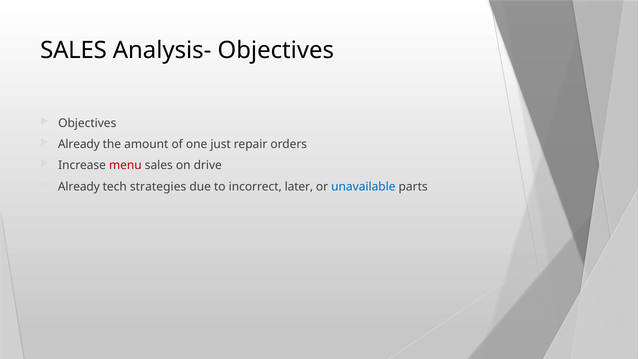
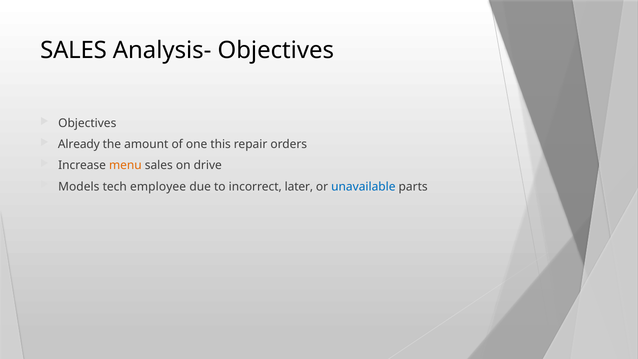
just: just -> this
menu colour: red -> orange
Already at (79, 186): Already -> Models
strategies: strategies -> employee
